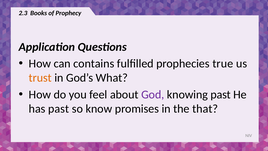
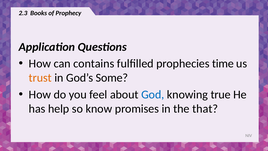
true: true -> time
What: What -> Some
God colour: purple -> blue
knowing past: past -> true
has past: past -> help
